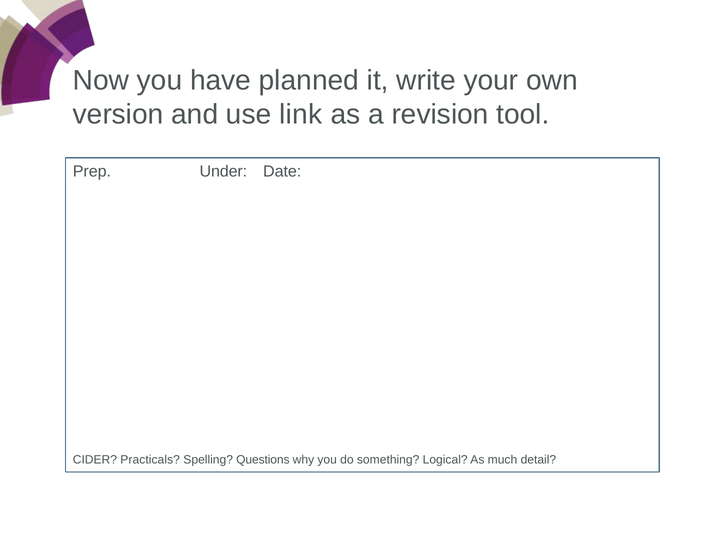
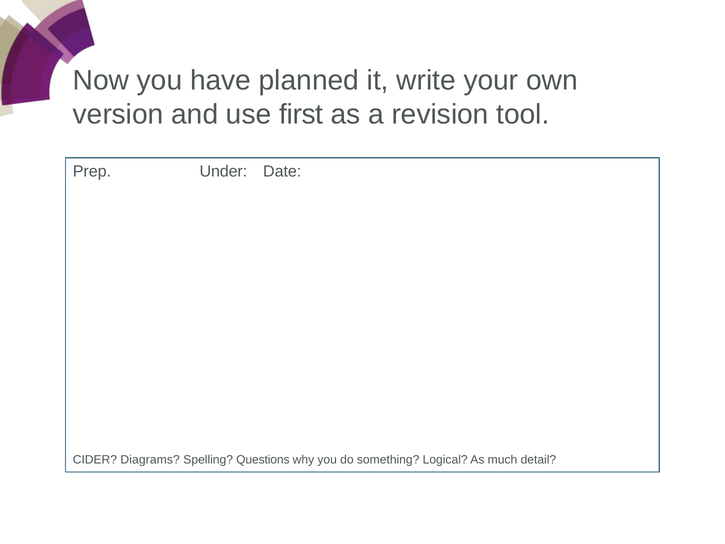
link: link -> first
Practicals: Practicals -> Diagrams
